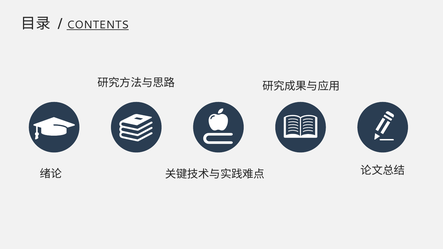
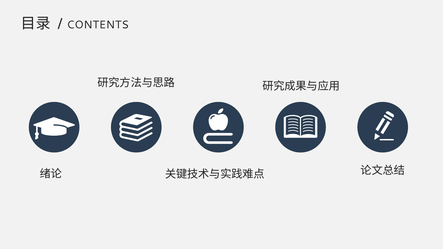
CONTENTS underline: present -> none
